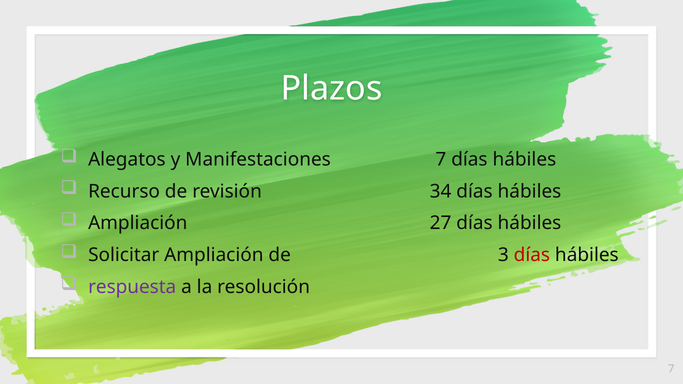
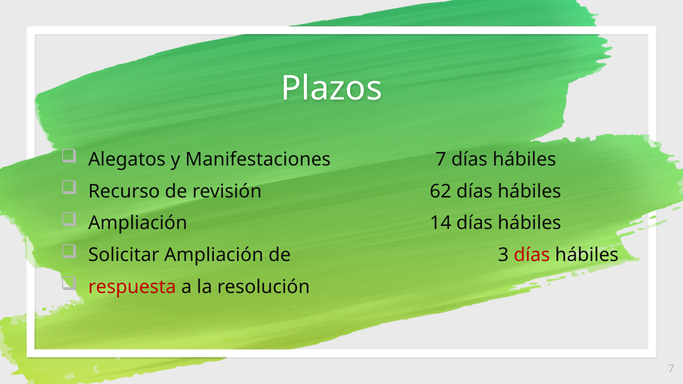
34: 34 -> 62
27: 27 -> 14
respuesta colour: purple -> red
